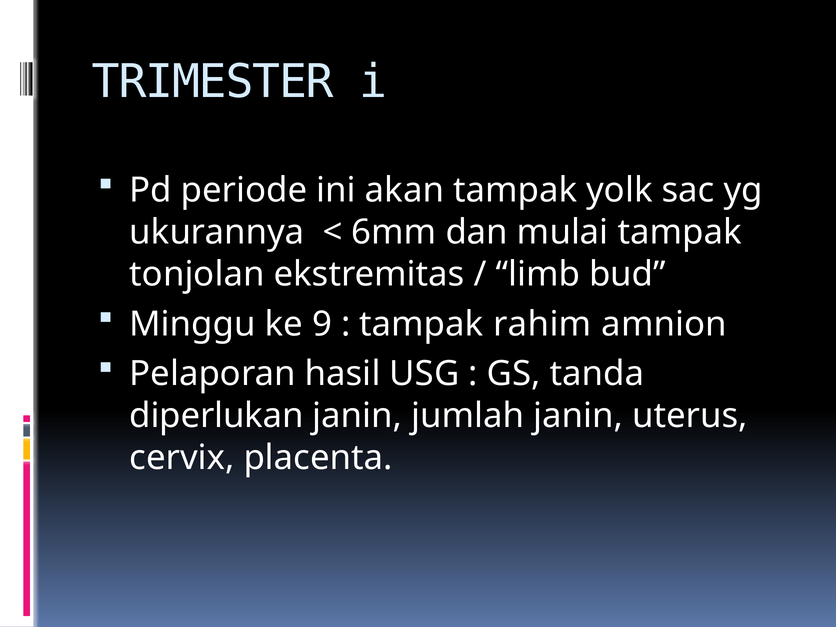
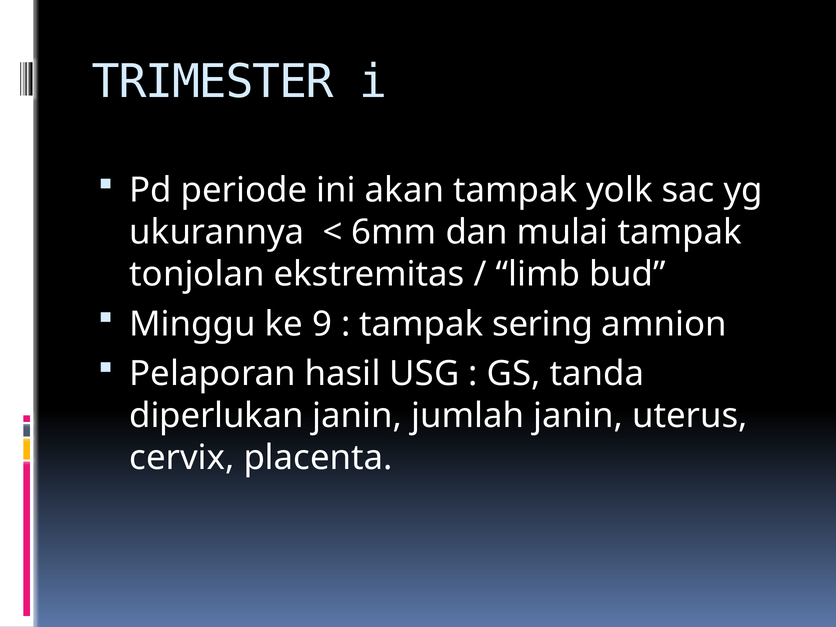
rahim: rahim -> sering
